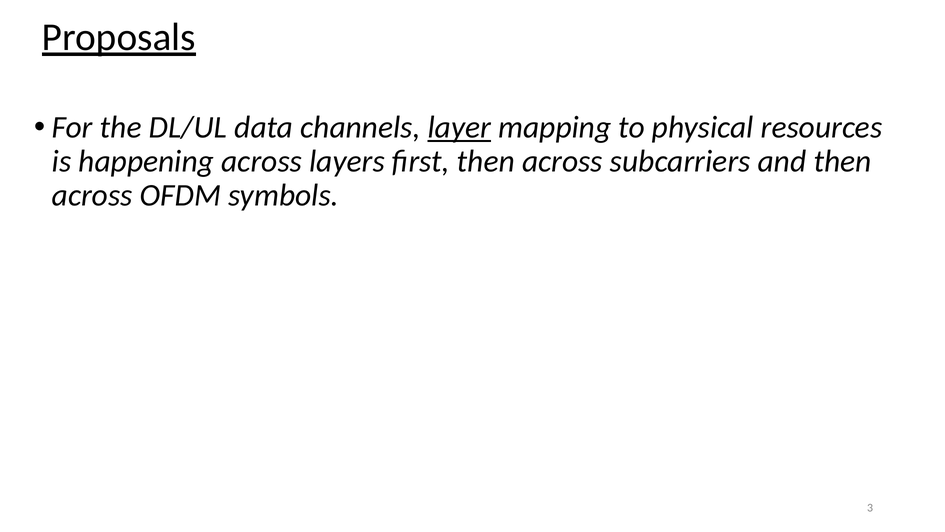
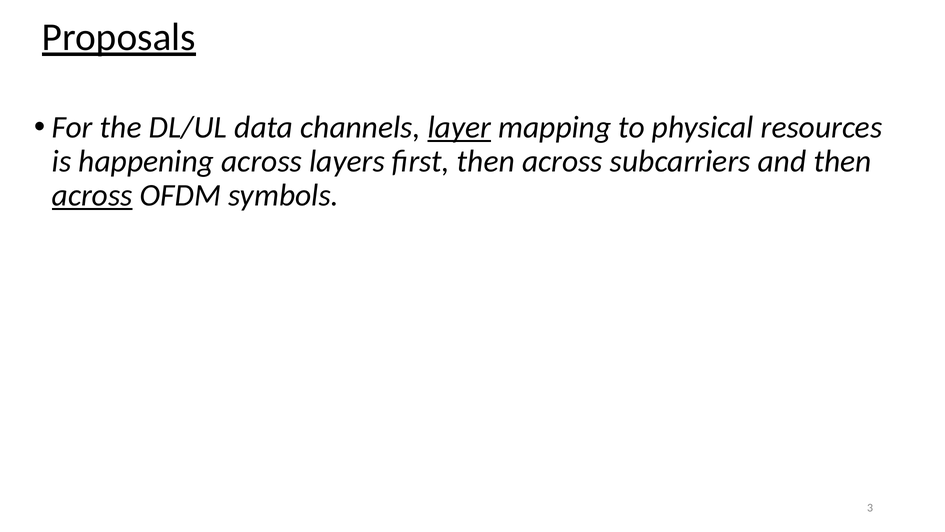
across at (92, 195) underline: none -> present
